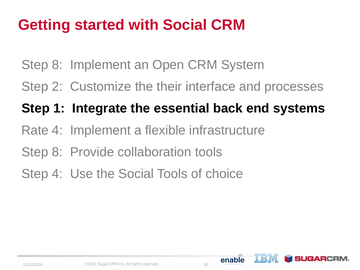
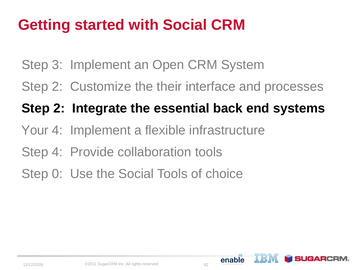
8 at (57, 65): 8 -> 3
1 at (59, 108): 1 -> 2
Rate: Rate -> Your
8 at (57, 152): 8 -> 4
Step 4: 4 -> 0
